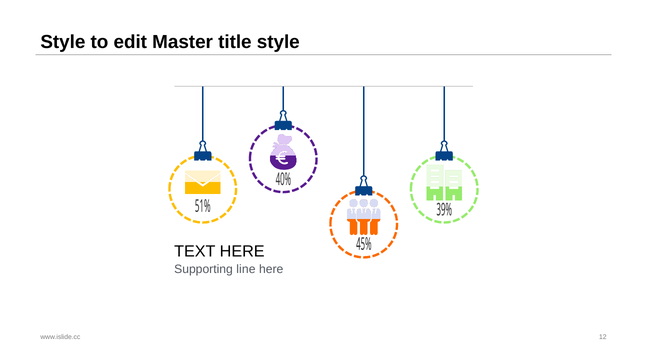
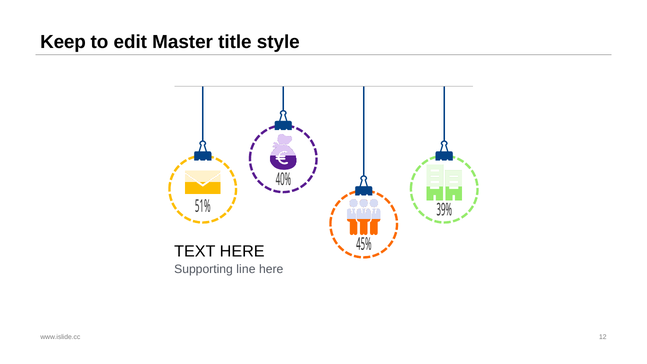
Style at (63, 42): Style -> Keep
